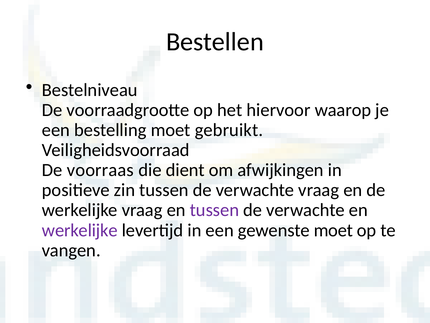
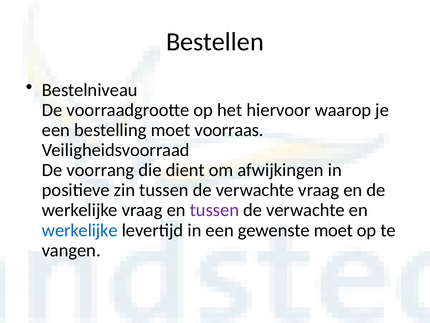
gebruikt: gebruikt -> voorraas
voorraas: voorraas -> voorrang
werkelijke at (80, 230) colour: purple -> blue
